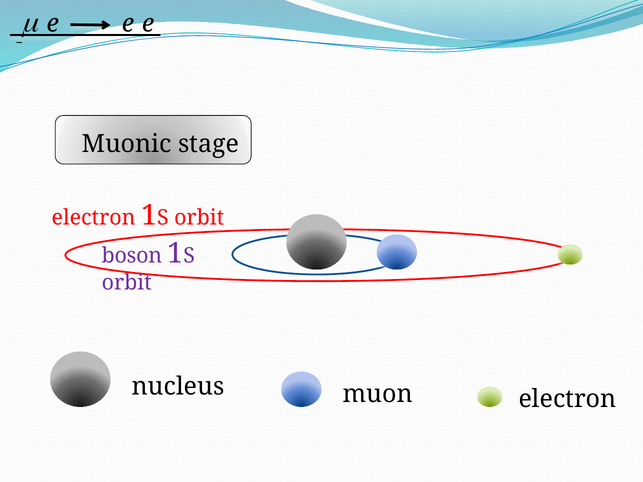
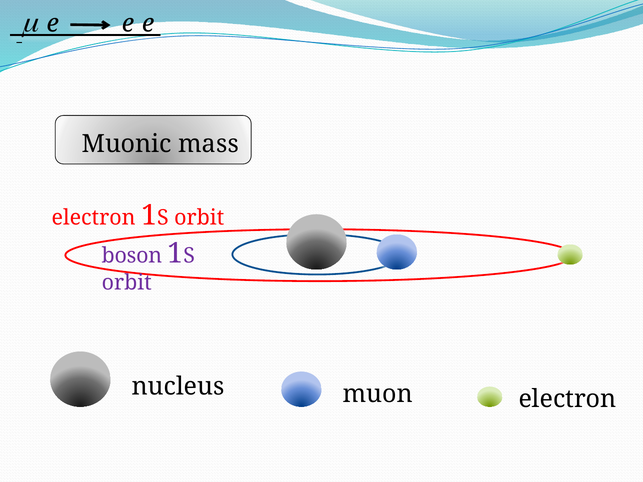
stage: stage -> mass
